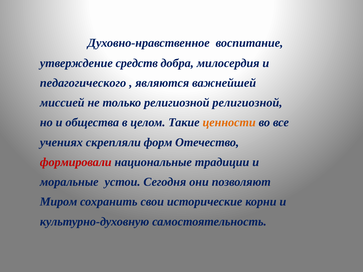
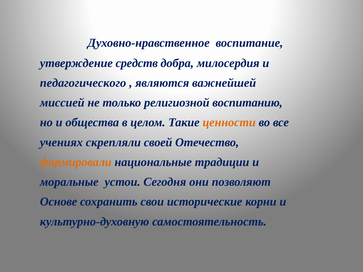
религиозной религиозной: религиозной -> воспитанию
форм: форм -> своей
формировали colour: red -> orange
Миром: Миром -> Основе
